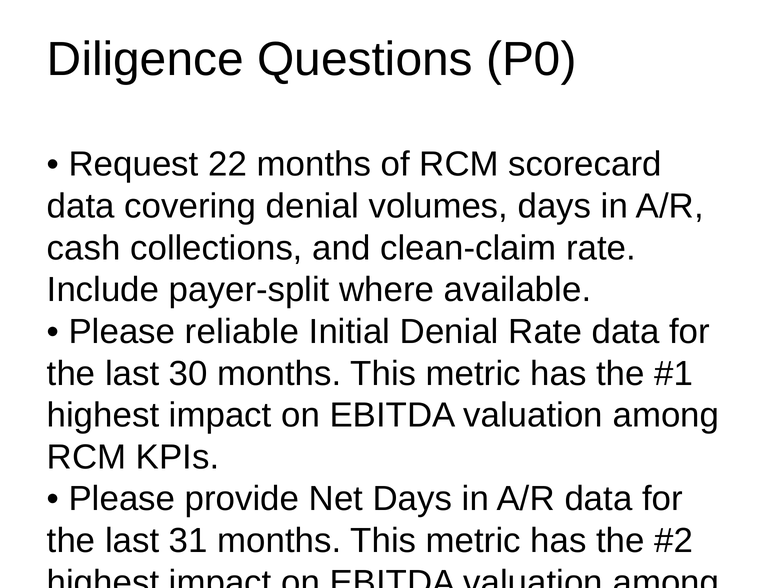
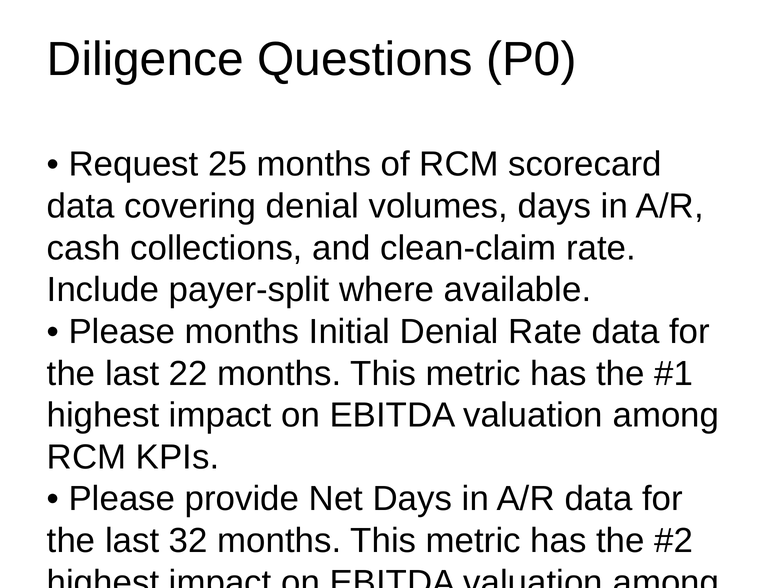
22: 22 -> 25
Please reliable: reliable -> months
30: 30 -> 22
31: 31 -> 32
